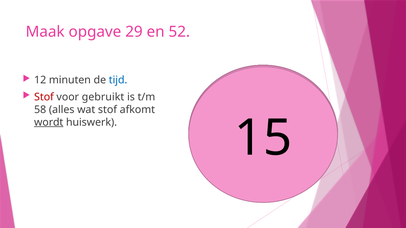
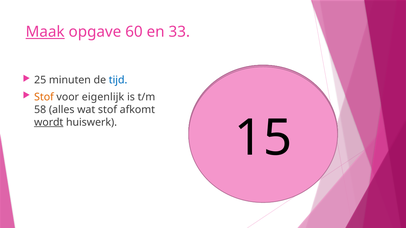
Maak underline: none -> present
29: 29 -> 60
52: 52 -> 33
12 at (40, 80): 12 -> 25
Stof at (44, 97) colour: red -> orange
gebruikt: gebruikt -> eigenlijk
